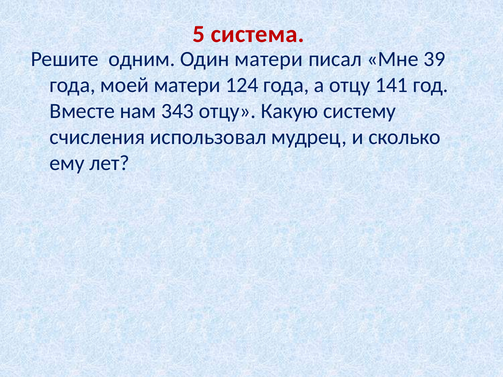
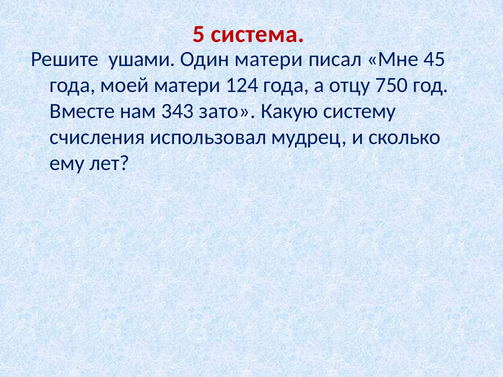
одним: одним -> ушами
39: 39 -> 45
141: 141 -> 750
343 отцу: отцу -> зато
